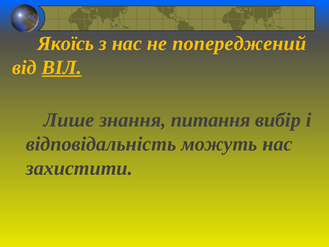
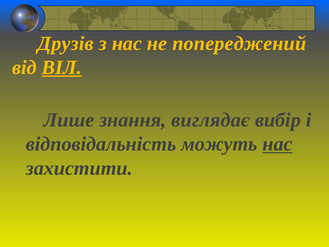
Якоїсь: Якоїсь -> Друзів
питання: питання -> виглядає
нас at (277, 144) underline: none -> present
